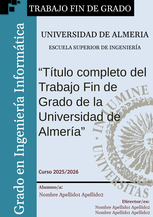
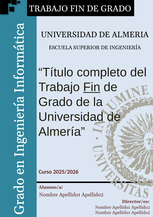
Fin at (92, 87) underline: none -> present
